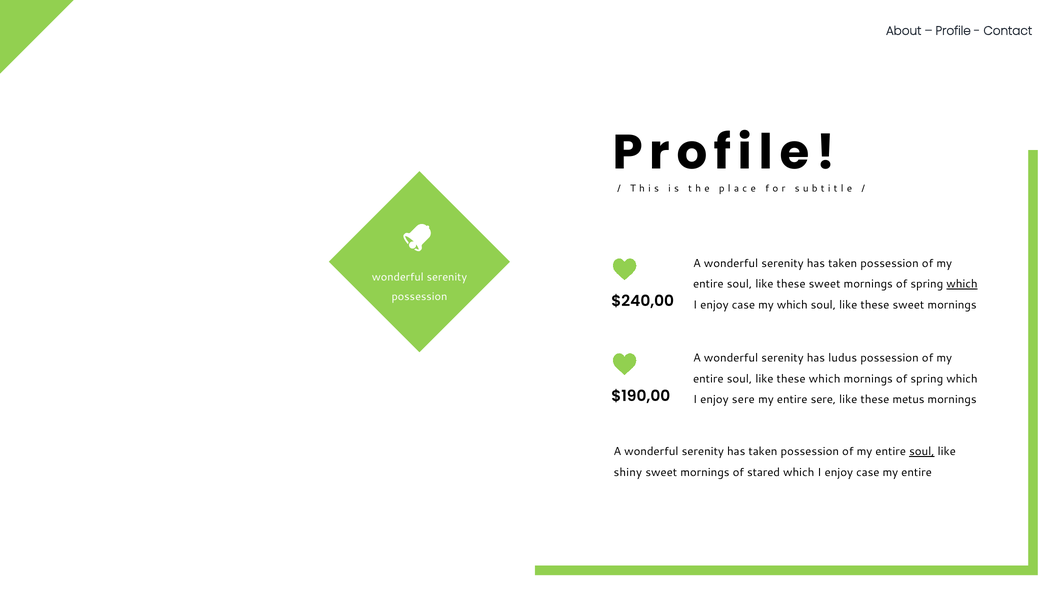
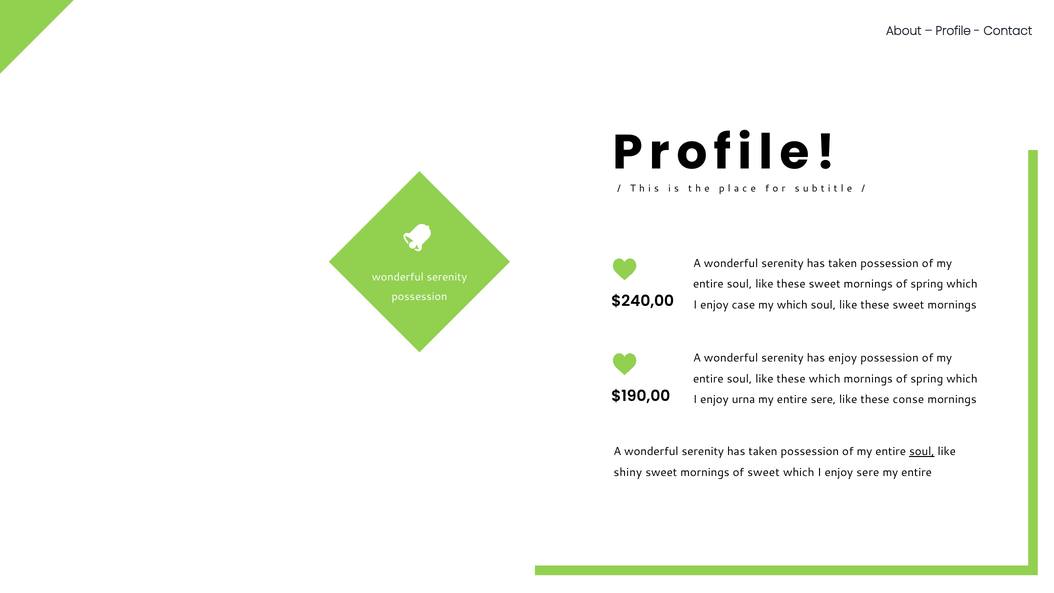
which at (962, 284) underline: present -> none
has ludus: ludus -> enjoy
enjoy sere: sere -> urna
metus: metus -> conse
of stared: stared -> sweet
case at (868, 472): case -> sere
